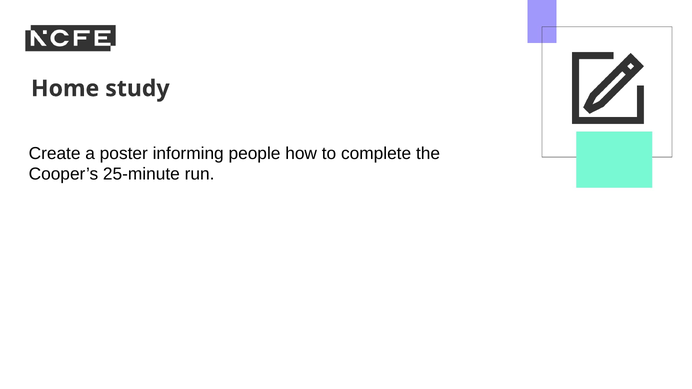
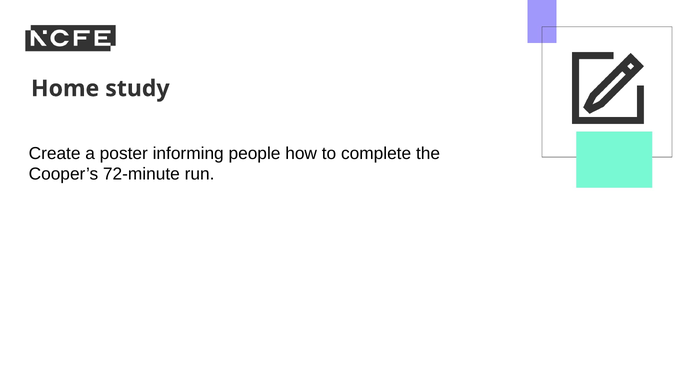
25-minute: 25-minute -> 72-minute
